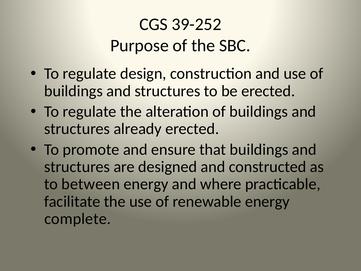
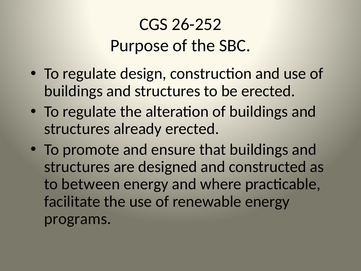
39-252: 39-252 -> 26-252
complete: complete -> programs
